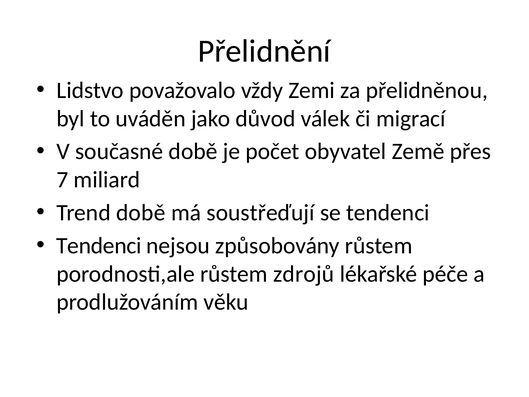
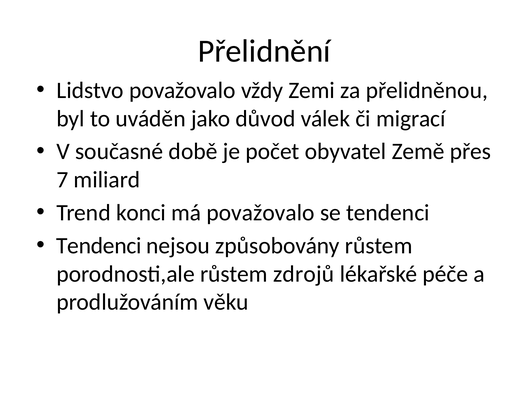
Trend době: době -> konci
má soustřeďují: soustřeďují -> považovalo
